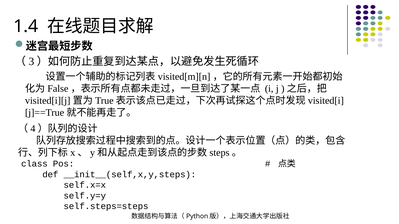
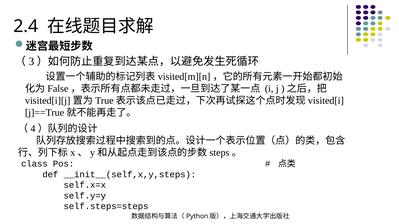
1.4: 1.4 -> 2.4
